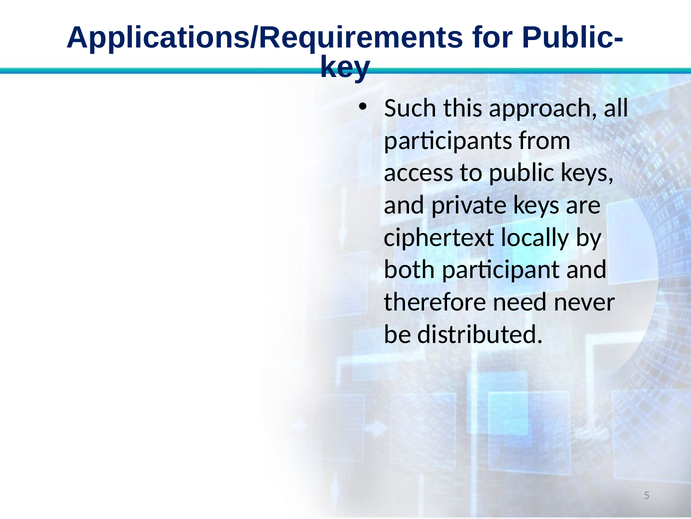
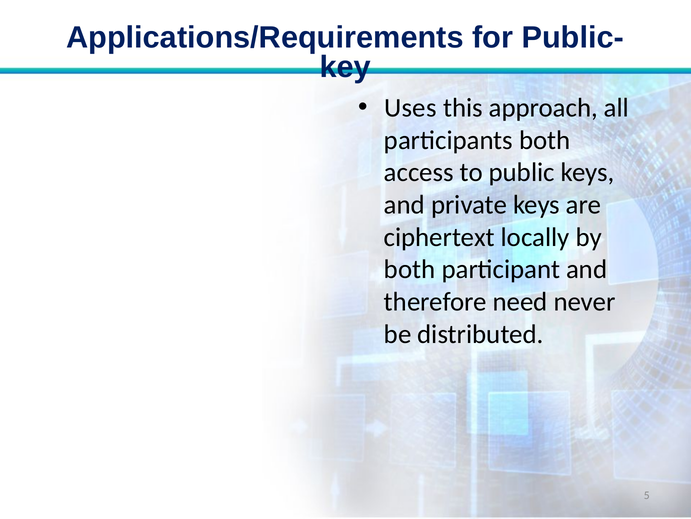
Such: Such -> Uses
participants from: from -> both
